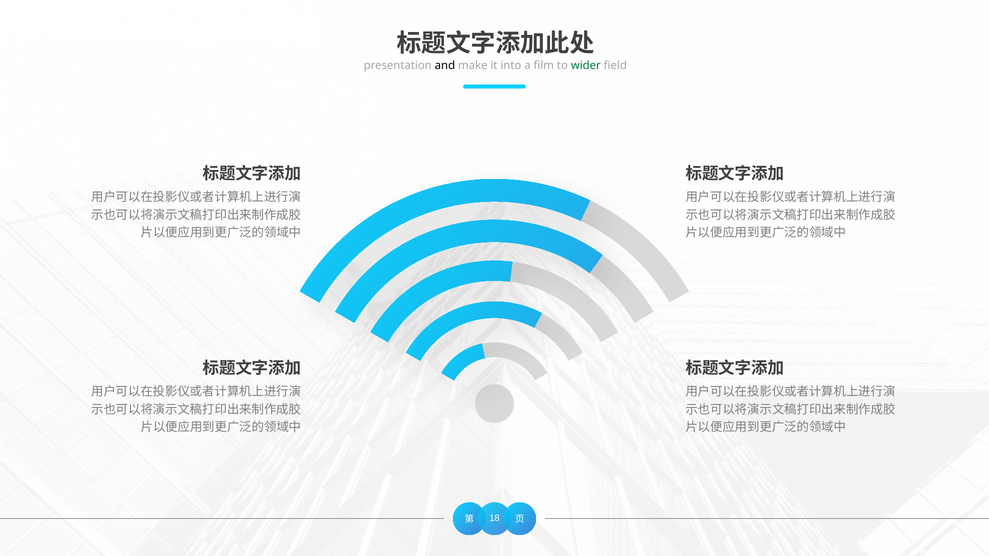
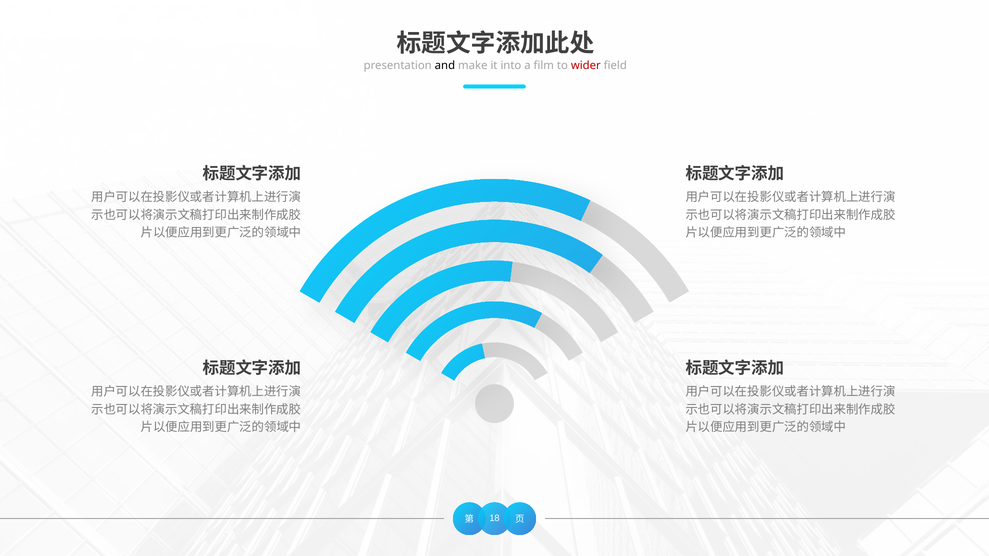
wider colour: green -> red
